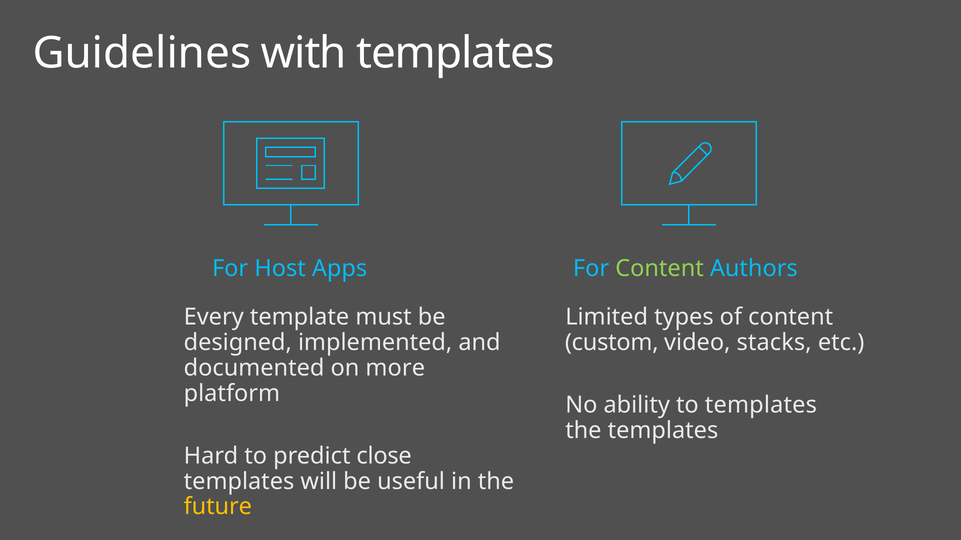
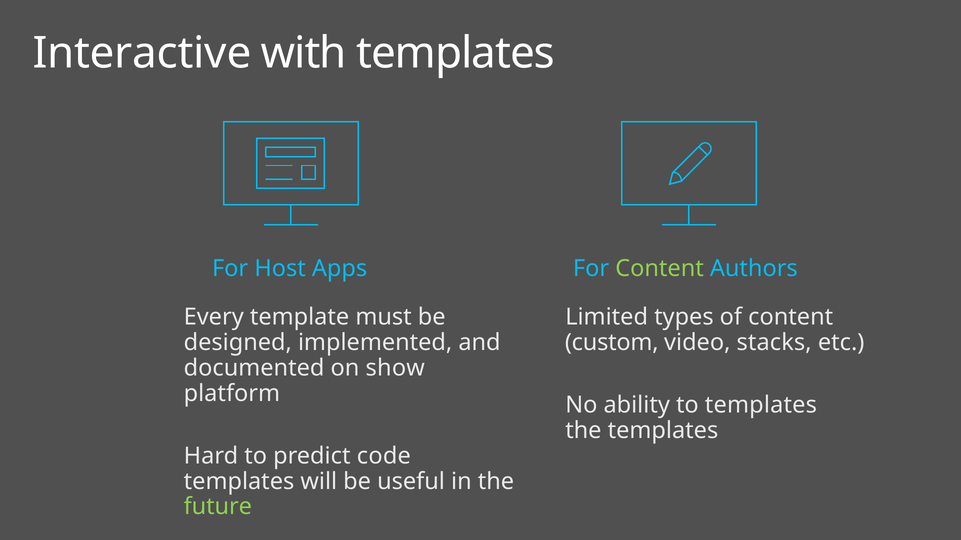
Guidelines: Guidelines -> Interactive
more: more -> show
close: close -> code
future colour: yellow -> light green
